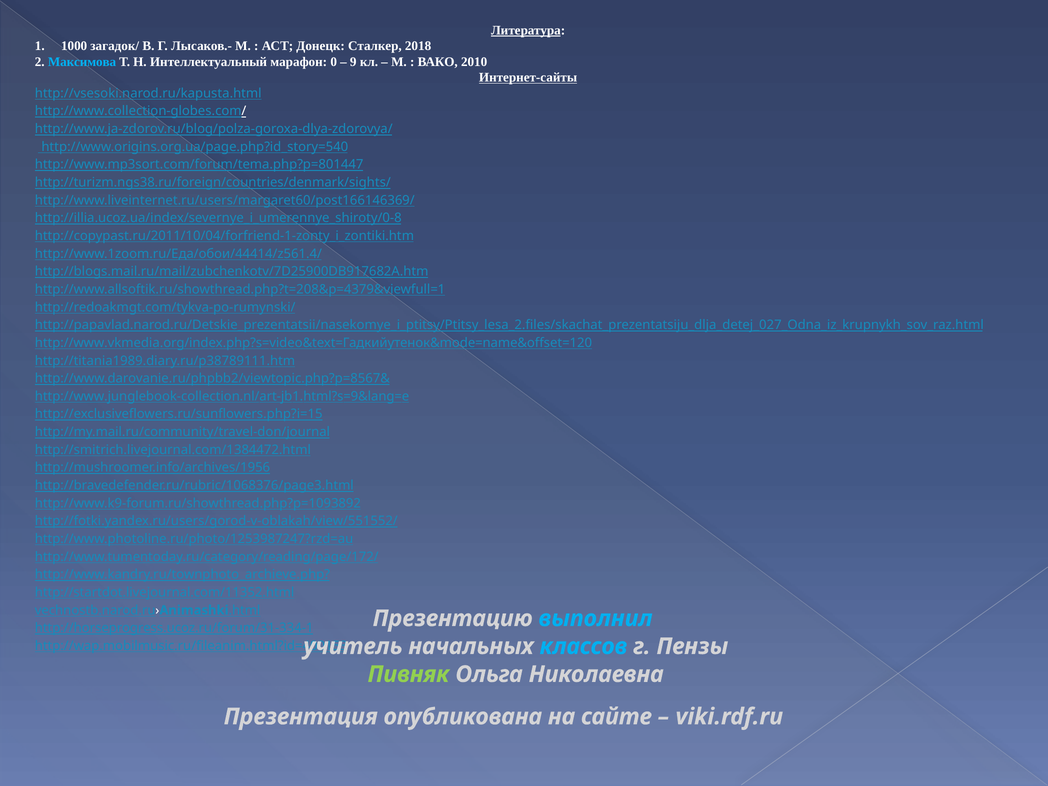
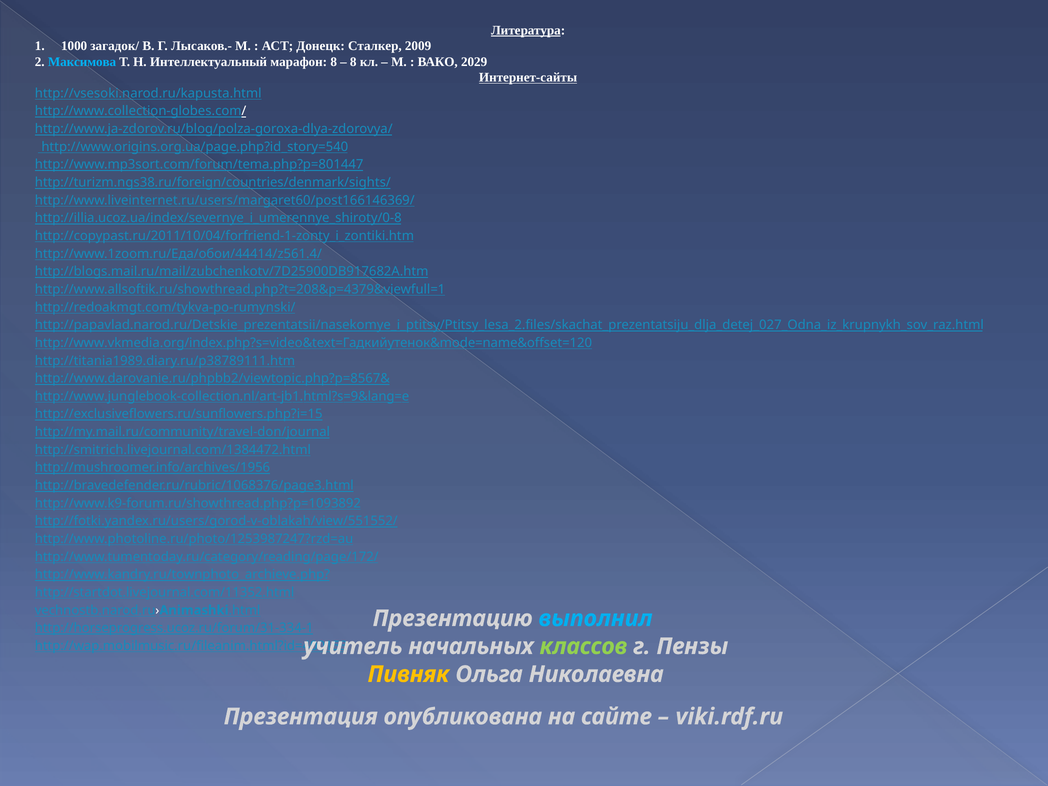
2018: 2018 -> 2009
марафон 0: 0 -> 8
9 at (353, 62): 9 -> 8
2010: 2010 -> 2029
классов colour: light blue -> light green
Пивняк colour: light green -> yellow
